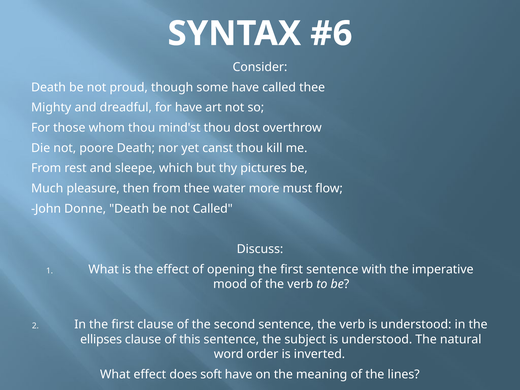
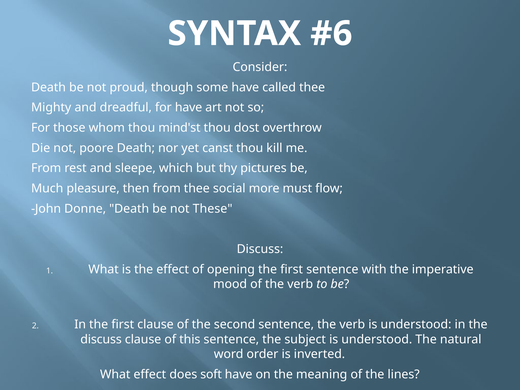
water: water -> social
not Called: Called -> These
ellipses at (101, 339): ellipses -> discuss
